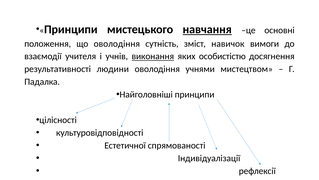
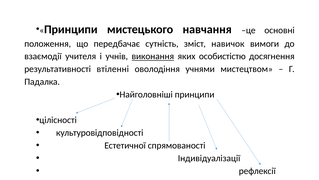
навчання underline: present -> none
що оволодіння: оволодіння -> передбачає
людини: людини -> втіленні
